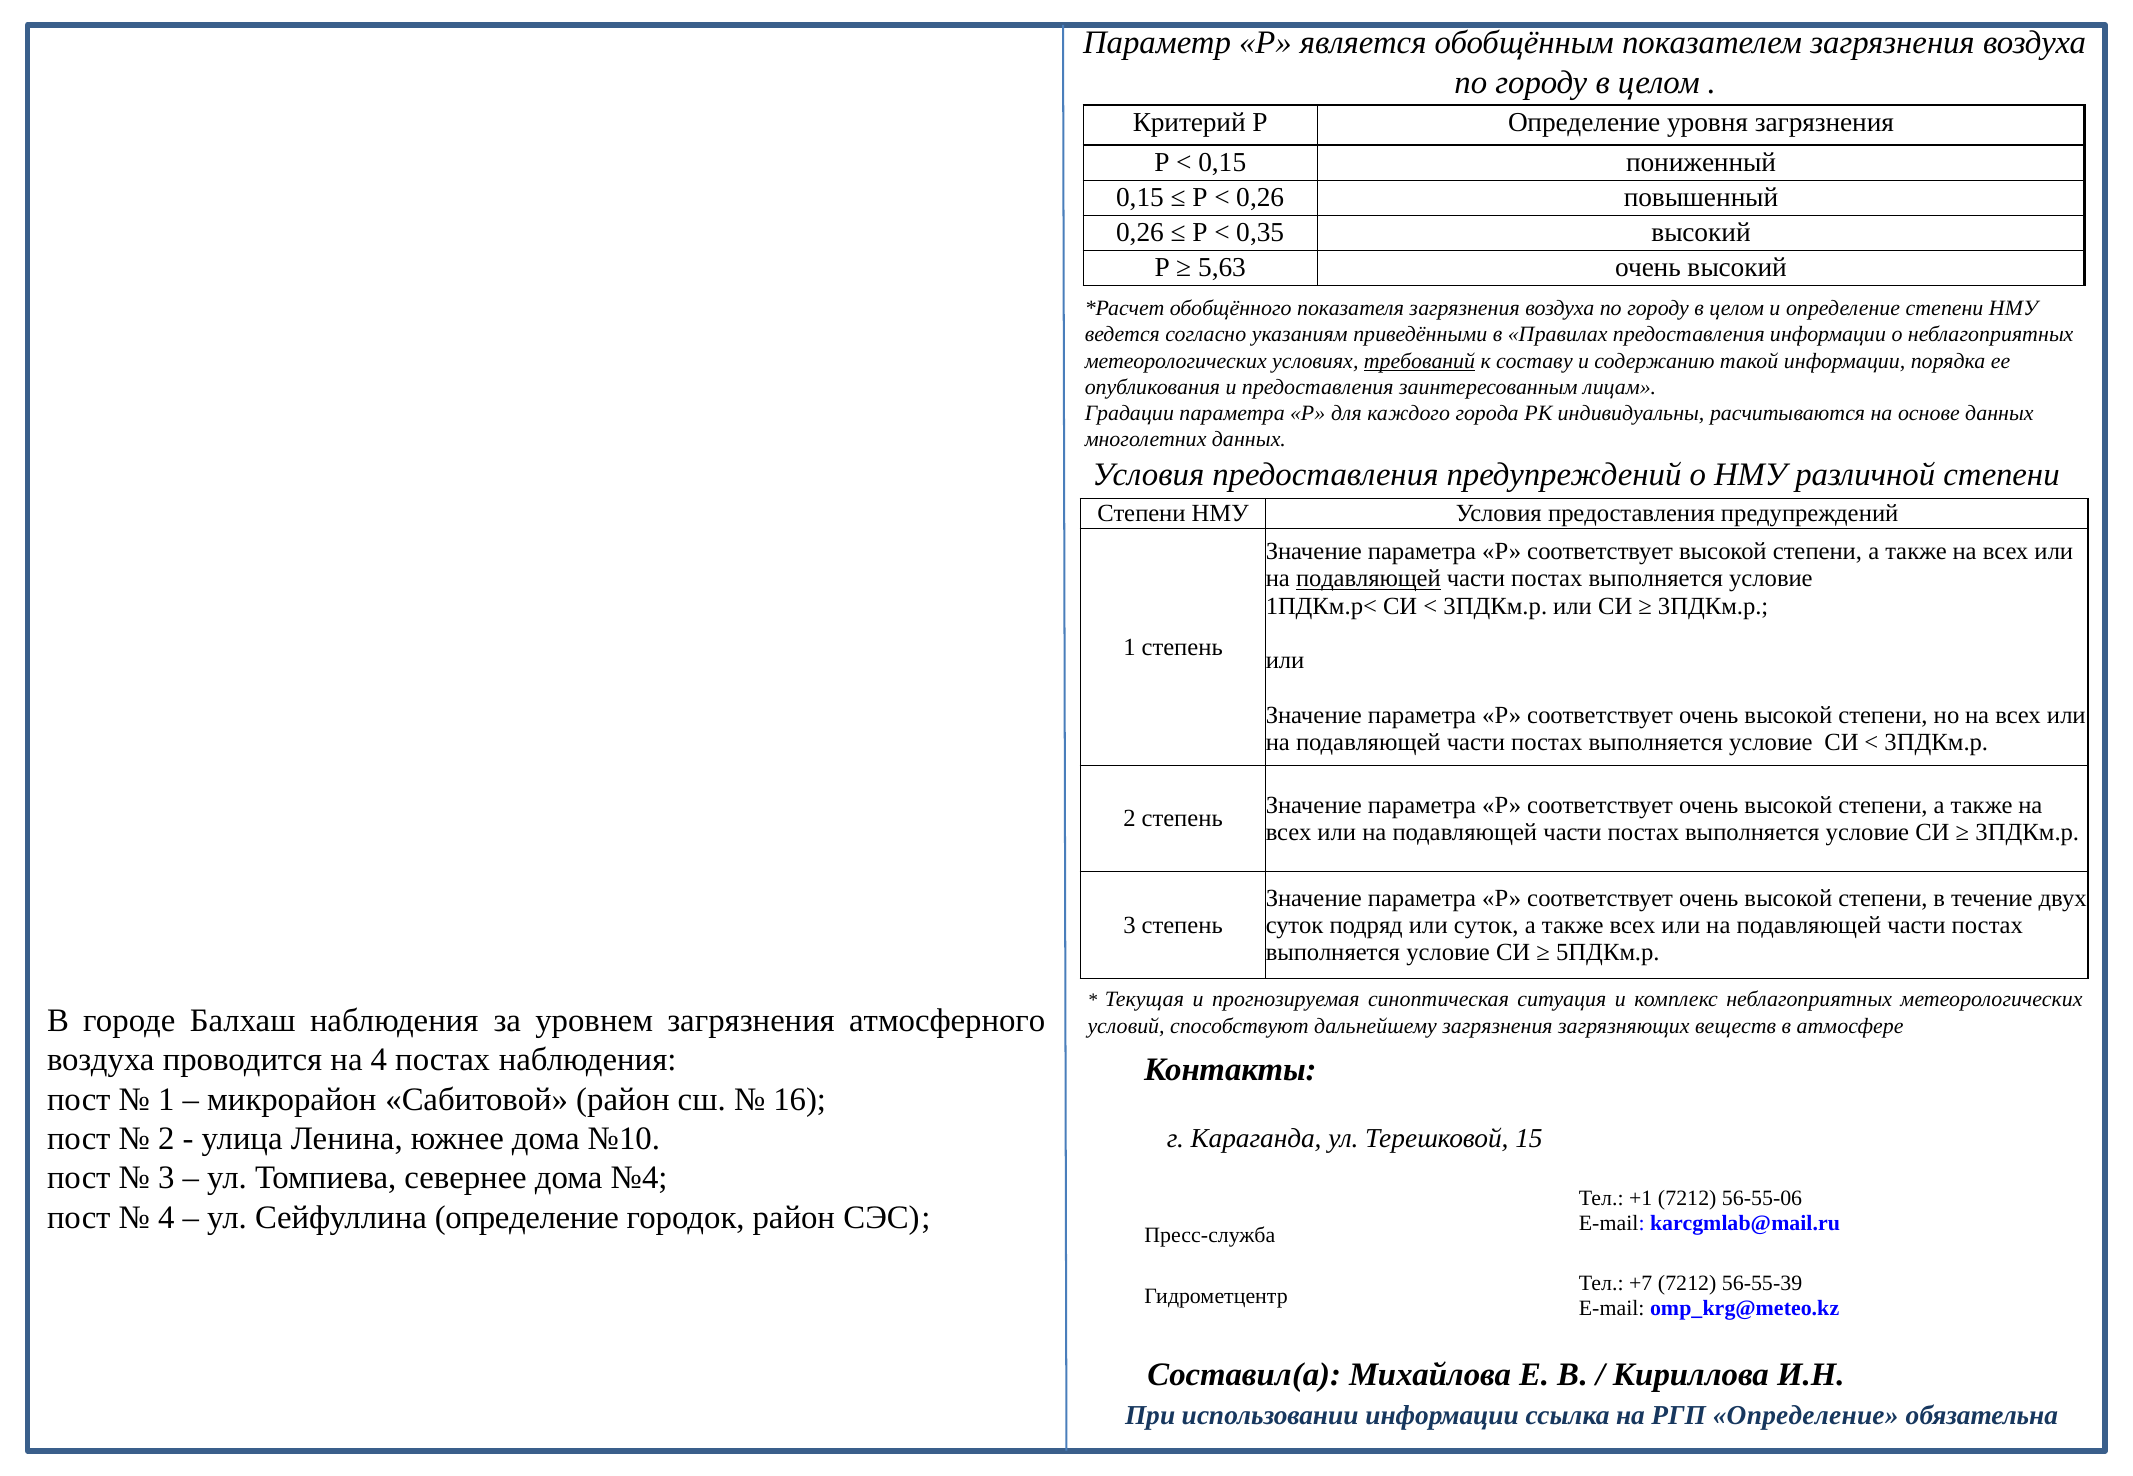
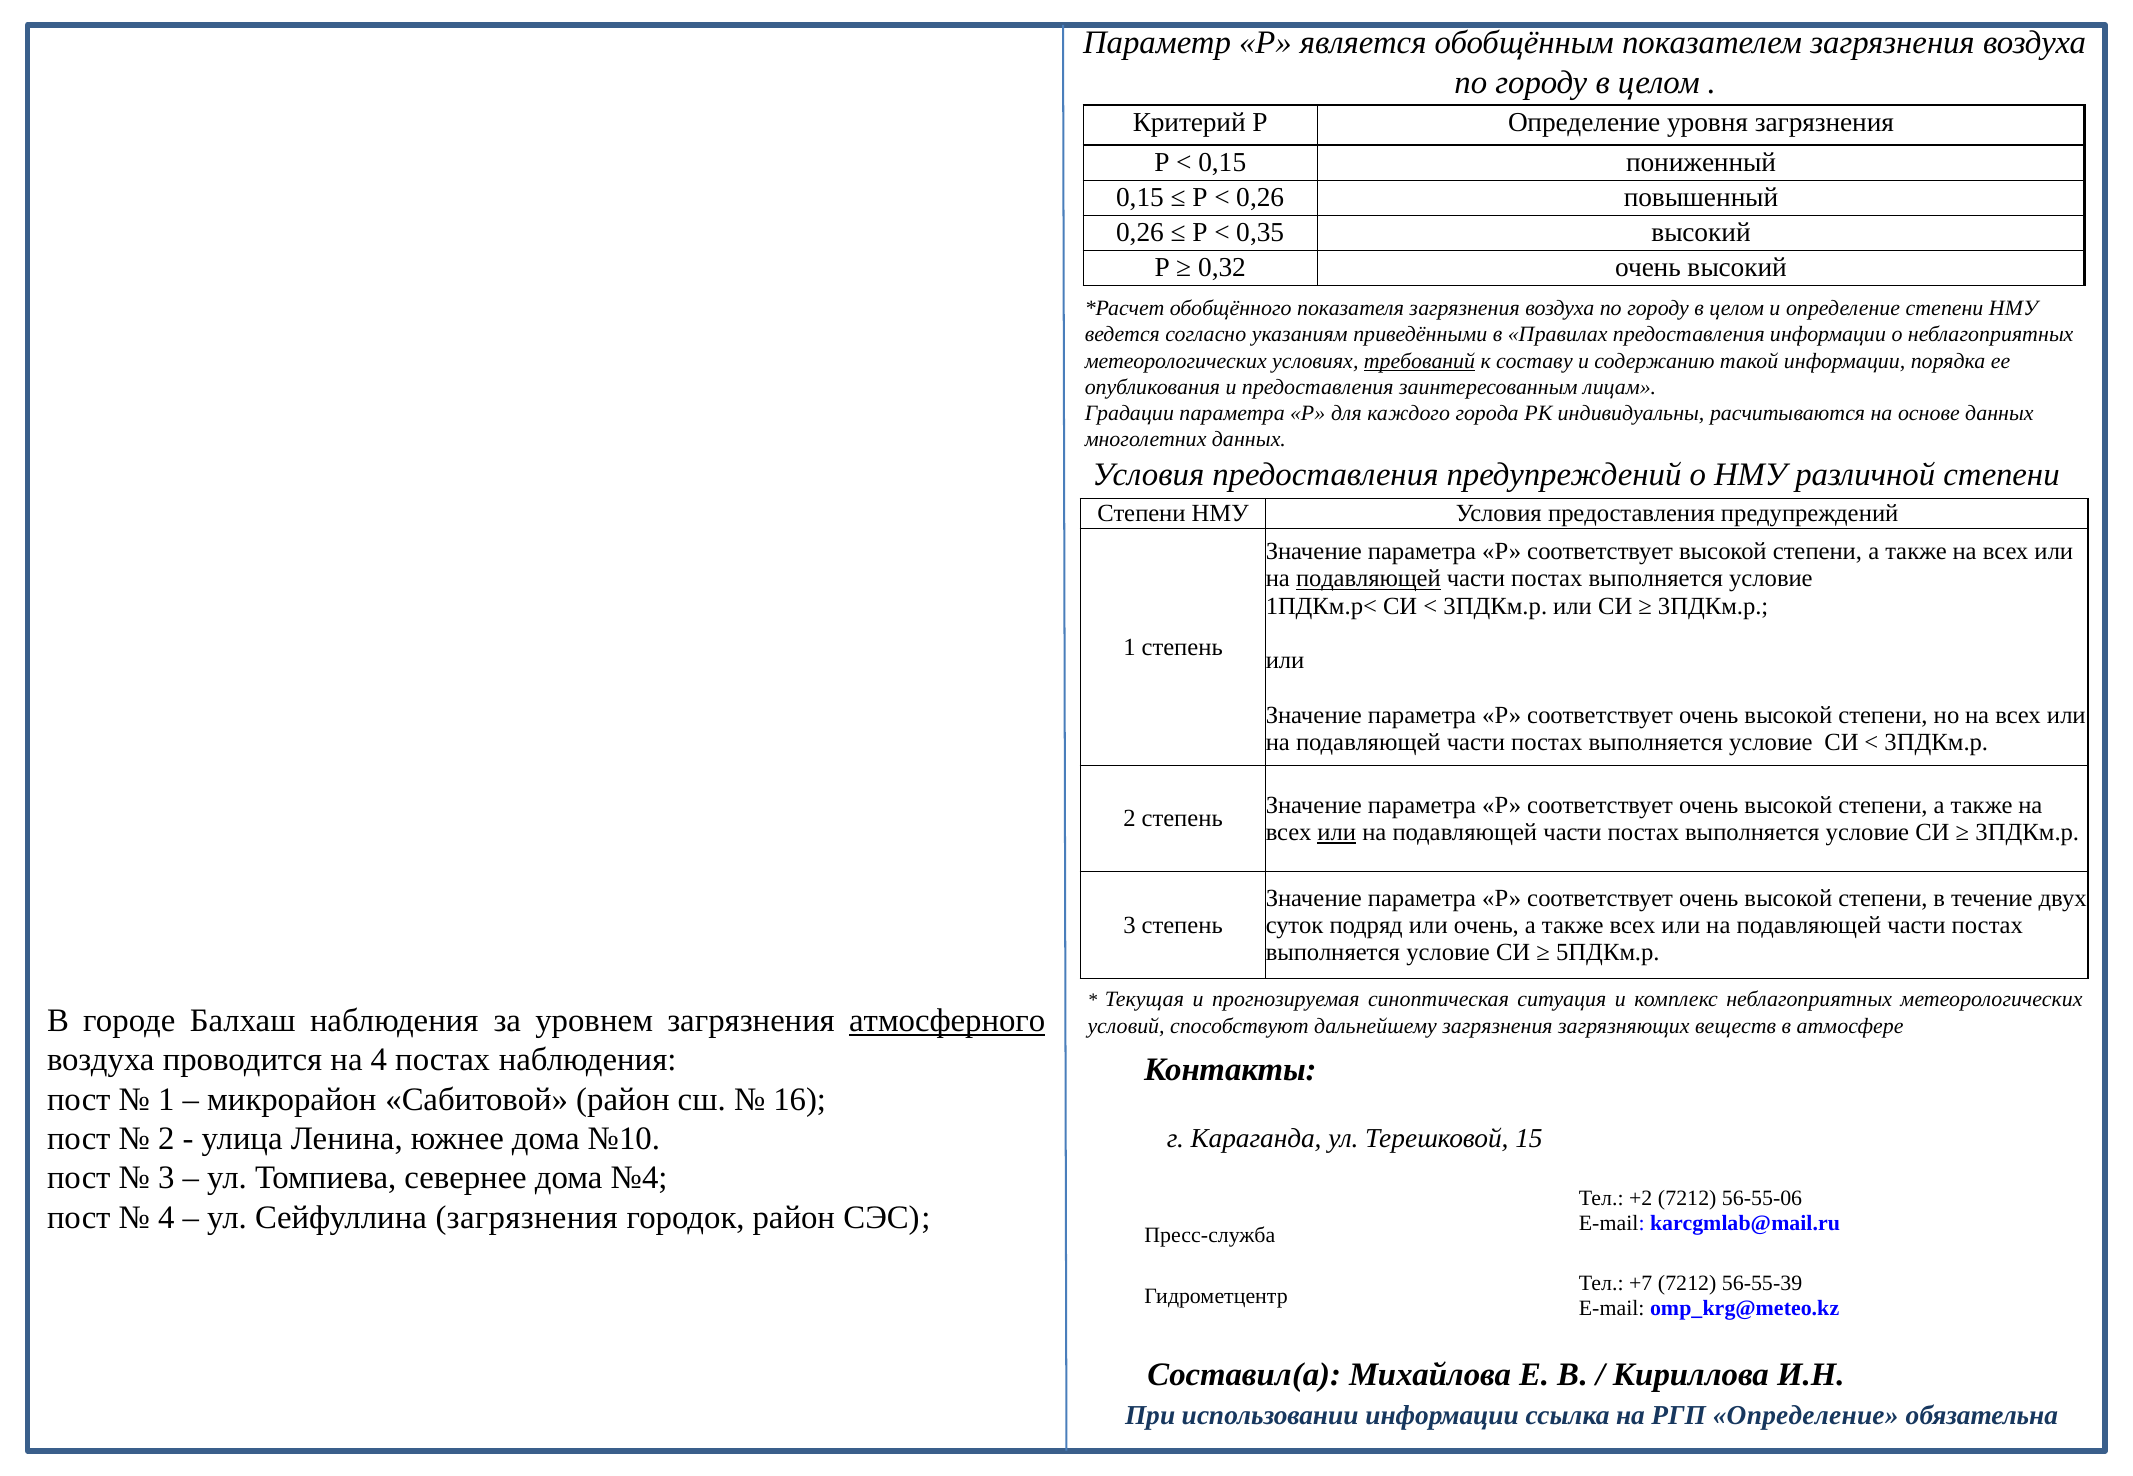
5,63: 5,63 -> 0,32
или at (1337, 833) underline: none -> present
или суток: суток -> очень
атмосферного underline: none -> present
+1: +1 -> +2
Сейфуллина определение: определение -> загрязнения
